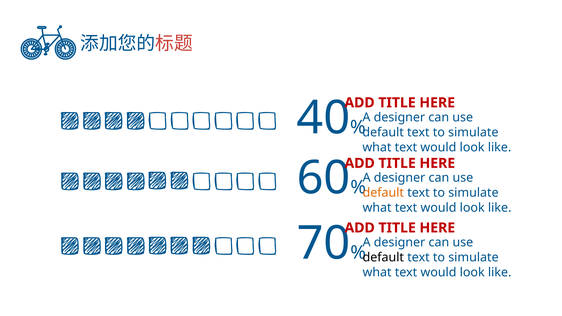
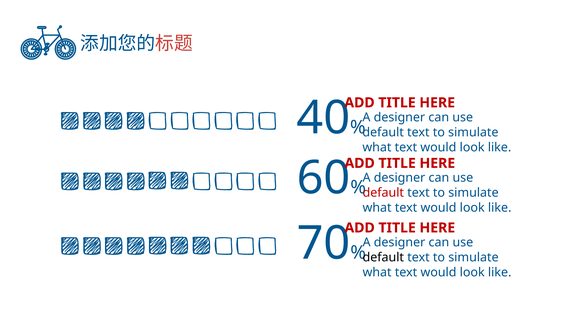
default at (383, 193) colour: orange -> red
